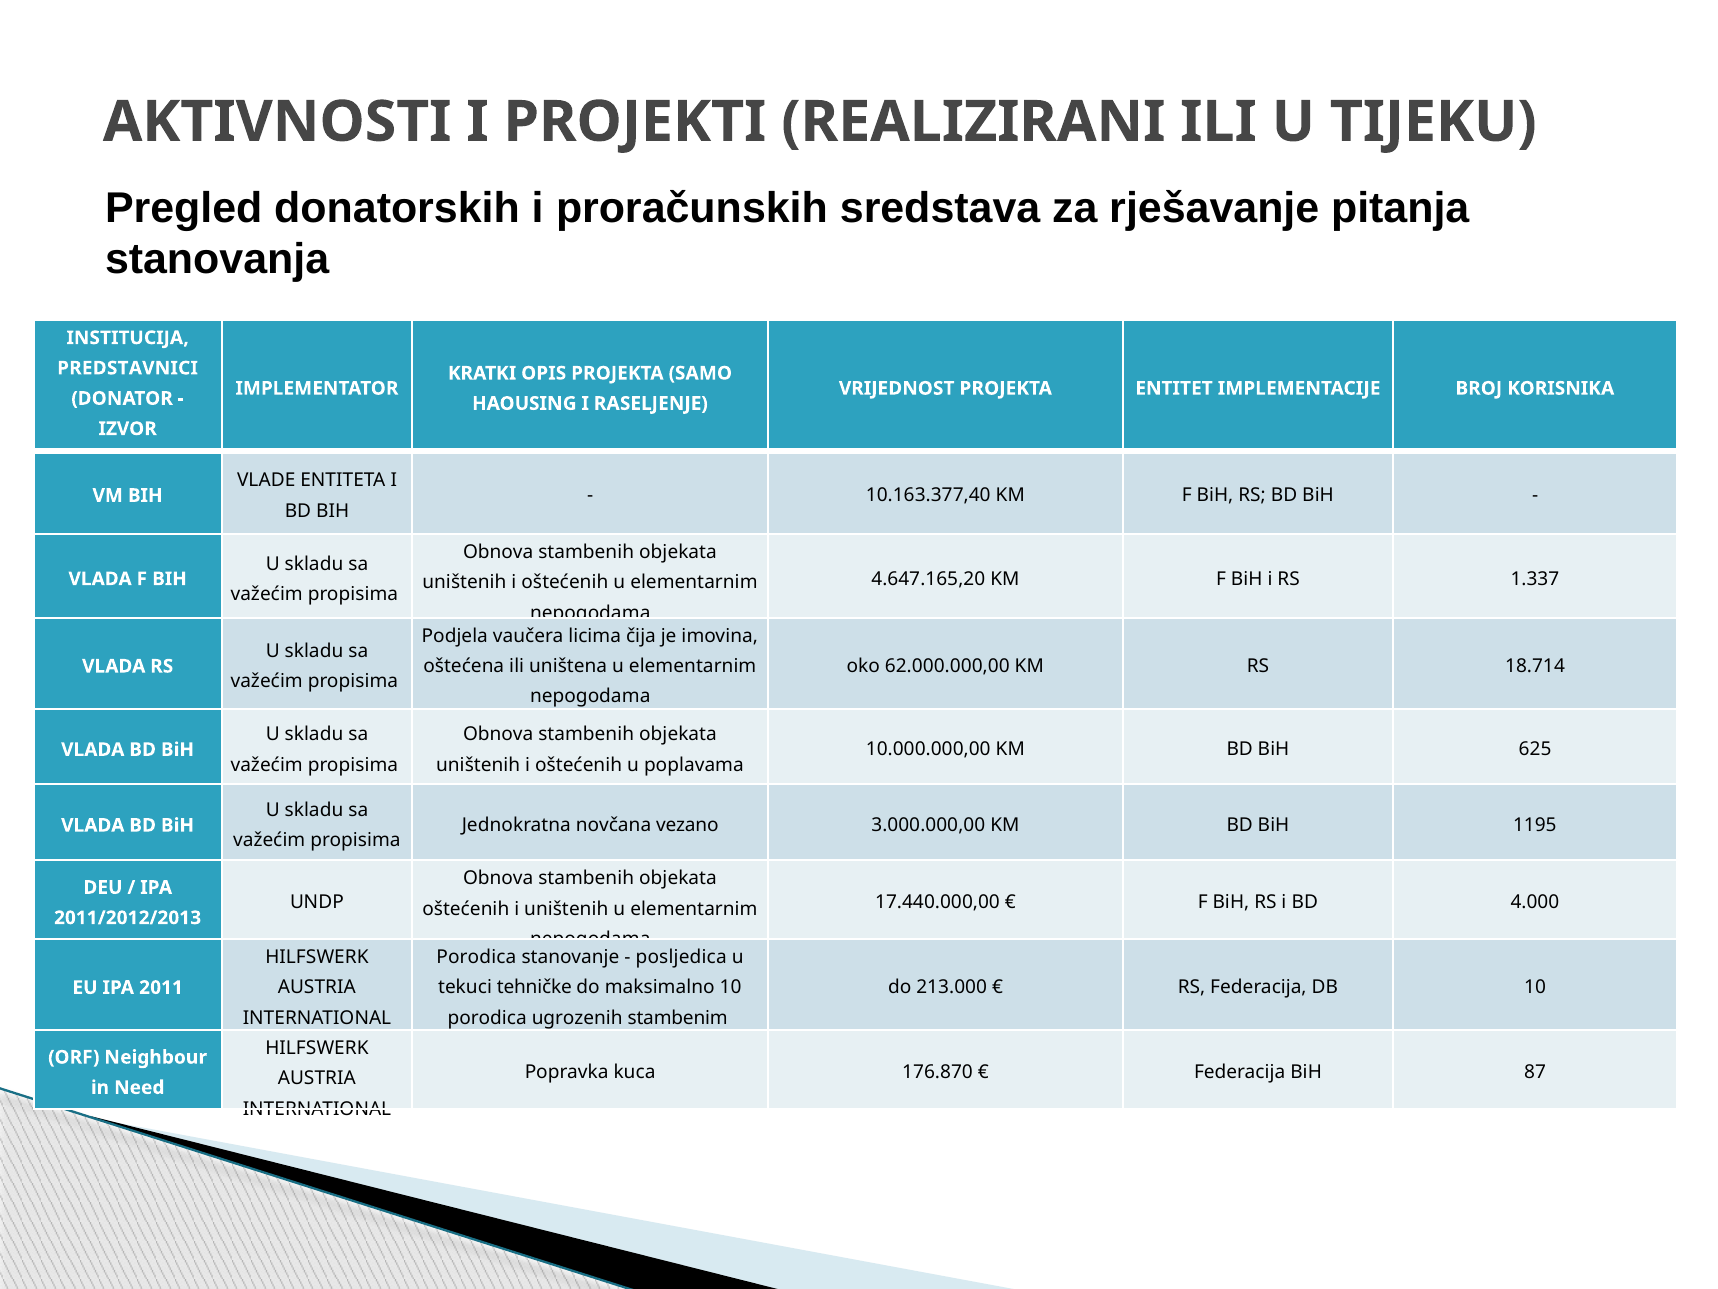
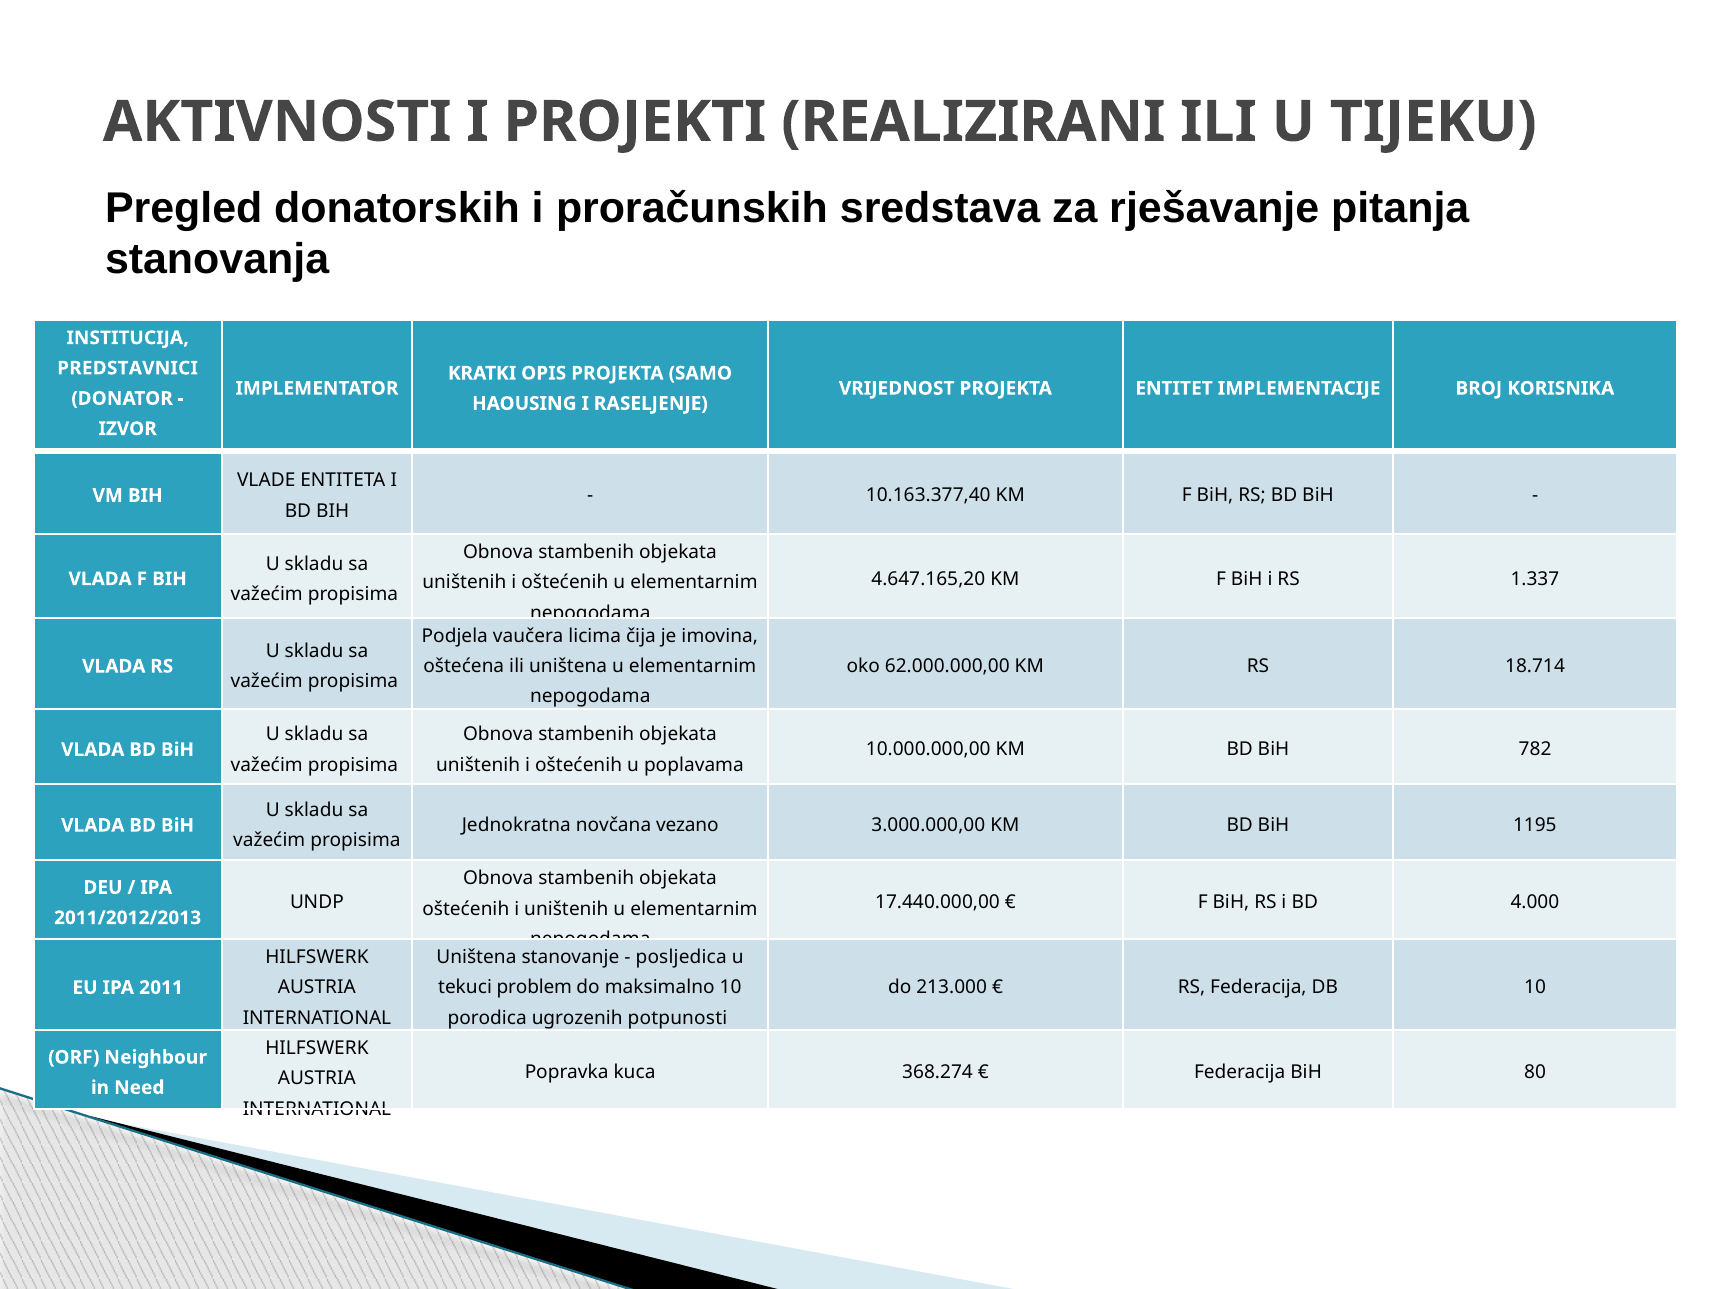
625: 625 -> 782
Porodica at (476, 957): Porodica -> Uništena
tehničke: tehničke -> problem
stambenim: stambenim -> potpunosti
176.870: 176.870 -> 368.274
87: 87 -> 80
